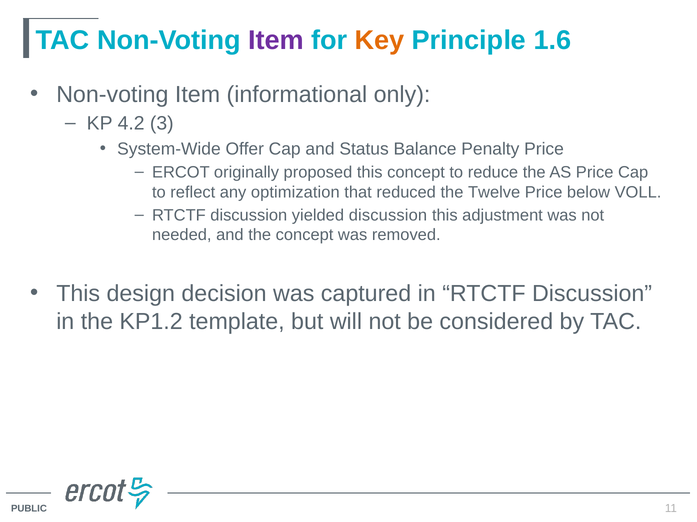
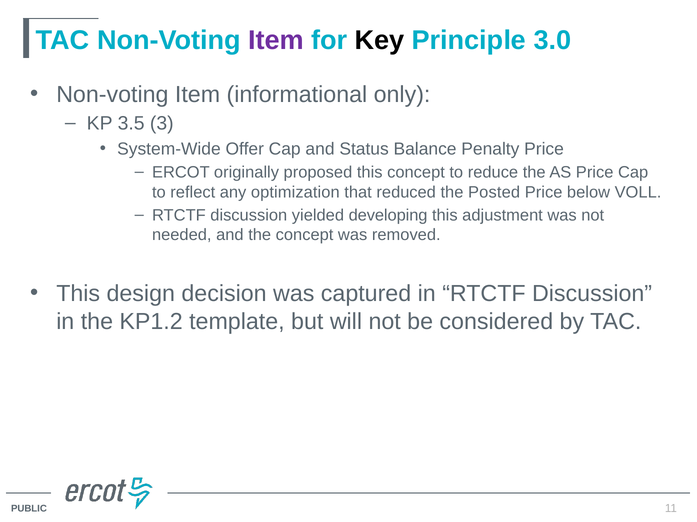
Key colour: orange -> black
1.6: 1.6 -> 3.0
4.2: 4.2 -> 3.5
Twelve: Twelve -> Posted
yielded discussion: discussion -> developing
